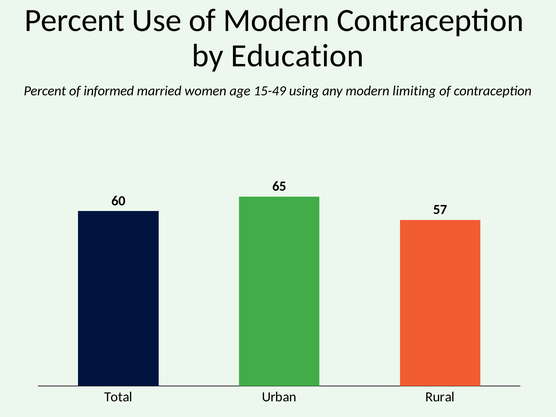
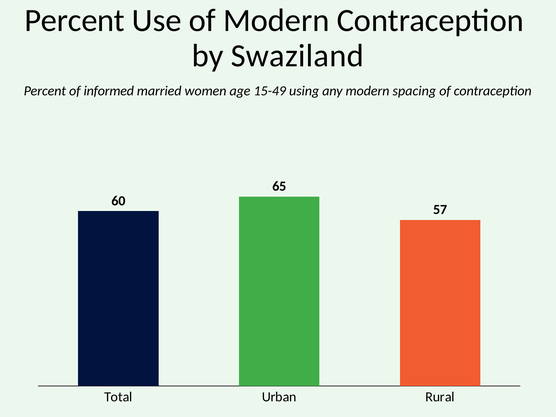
Education: Education -> Swaziland
limiting: limiting -> spacing
